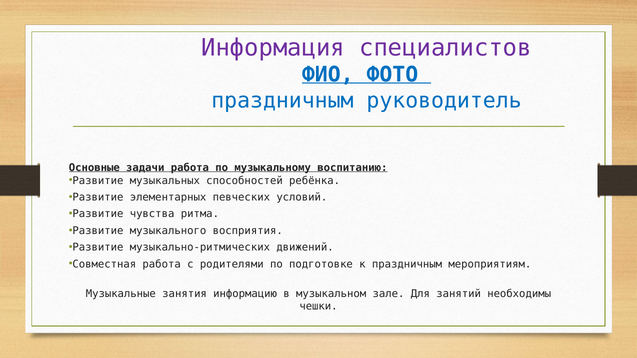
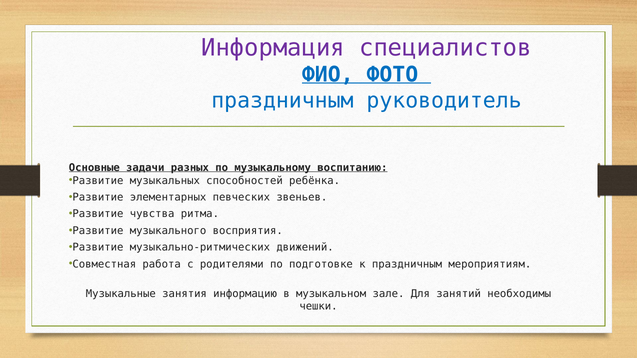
задачи работа: работа -> разных
условий: условий -> звеньев
